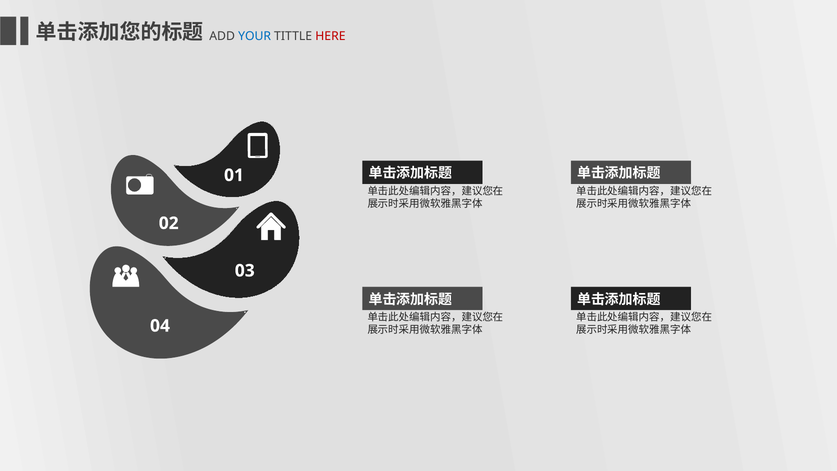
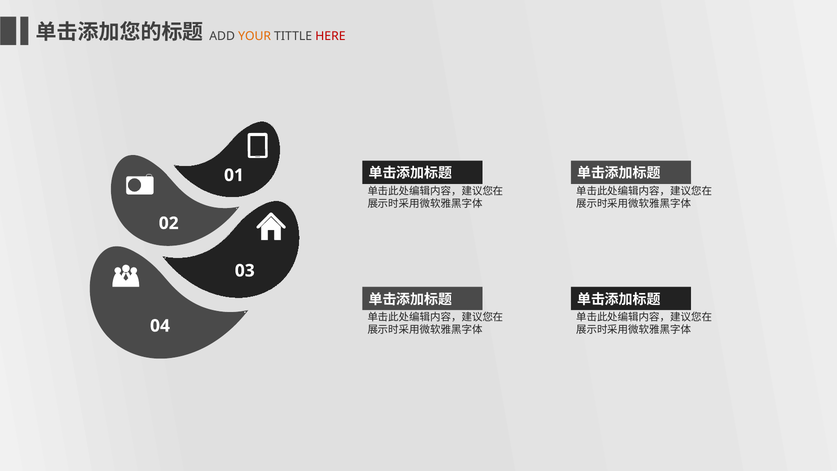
YOUR colour: blue -> orange
